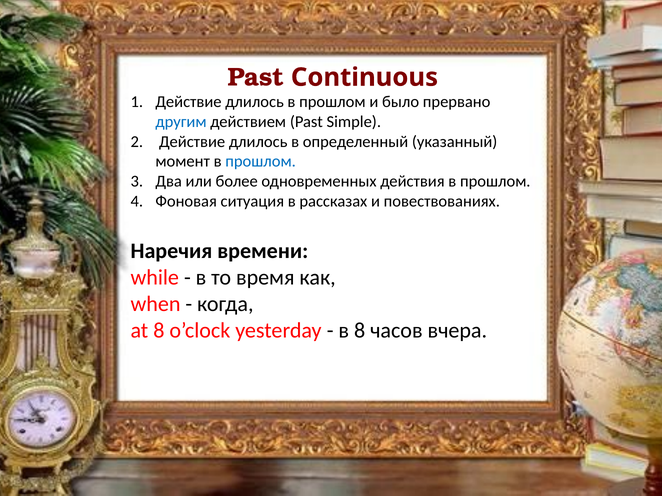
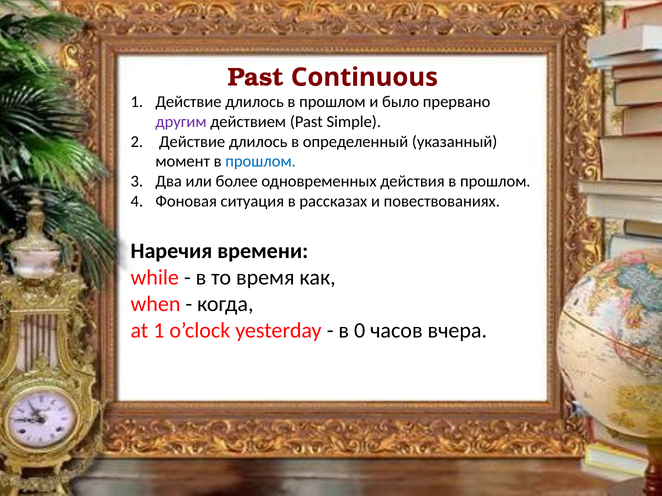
другим colour: blue -> purple
at 8: 8 -> 1
в 8: 8 -> 0
